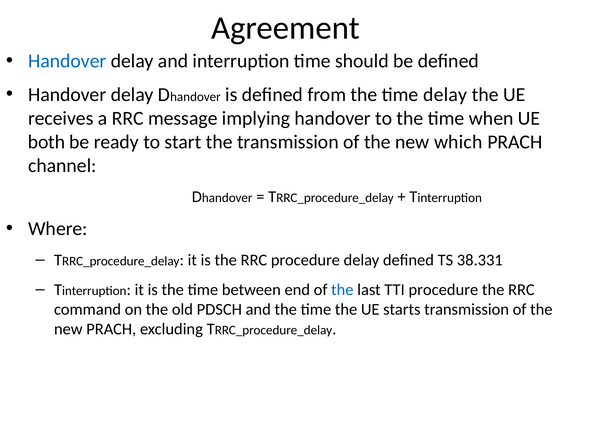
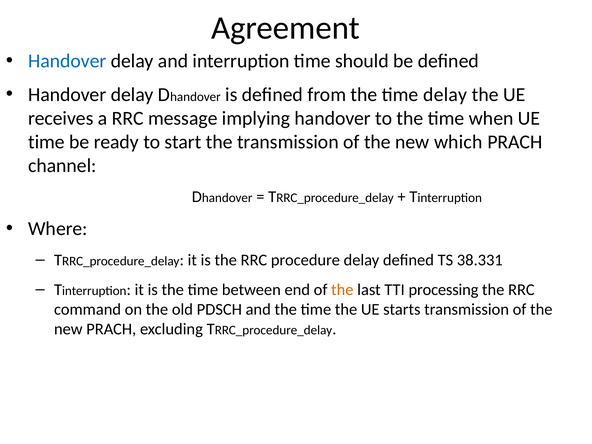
both at (47, 142): both -> time
the at (342, 290) colour: blue -> orange
TTI procedure: procedure -> processing
